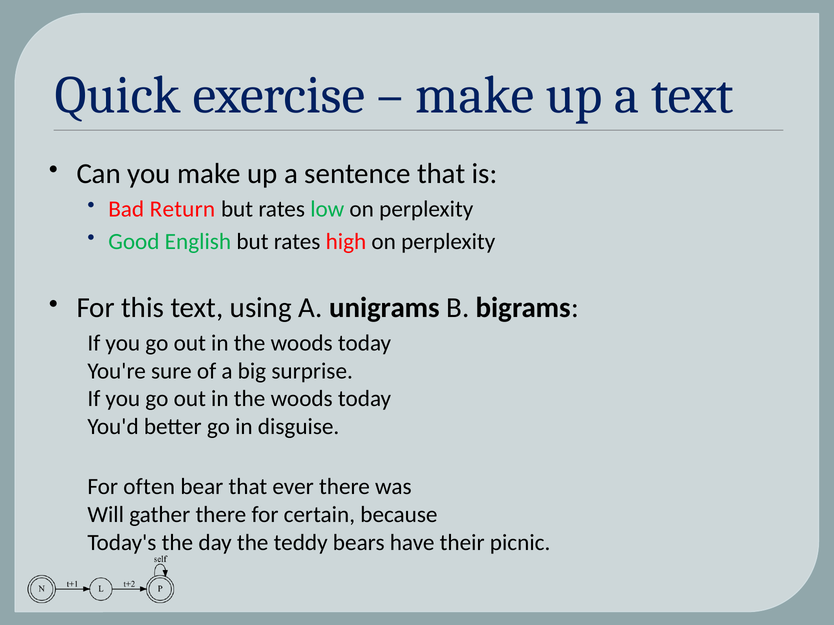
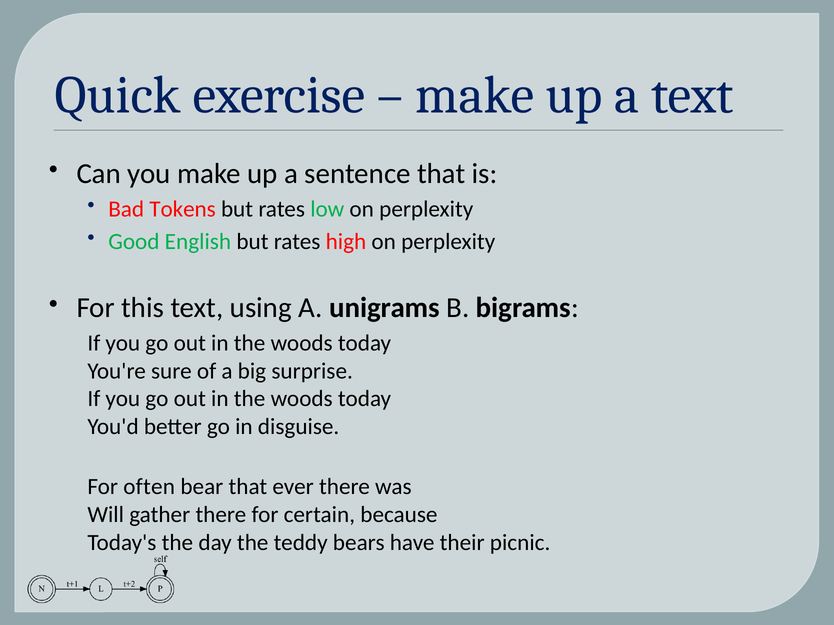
Return: Return -> Tokens
